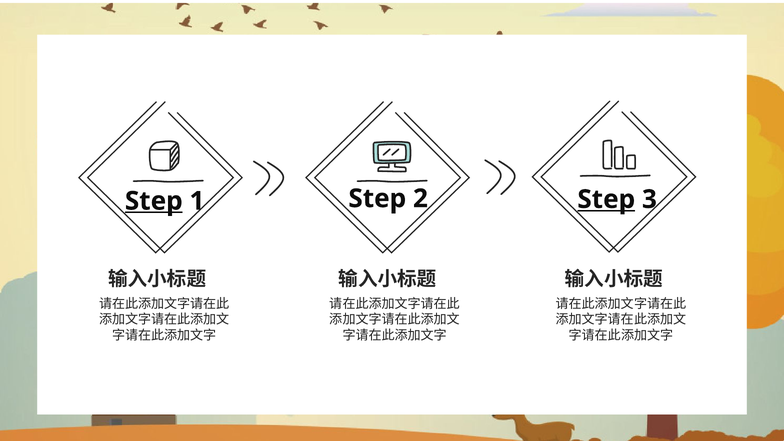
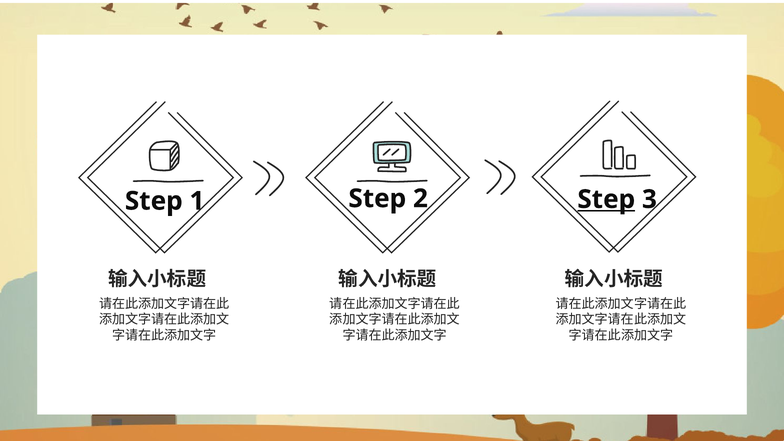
Step at (154, 201) underline: present -> none
